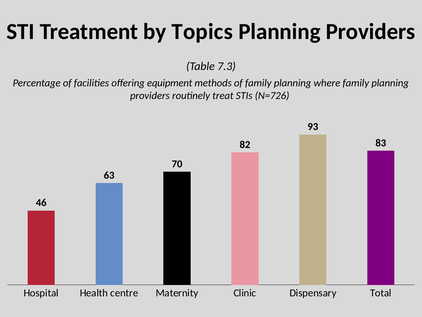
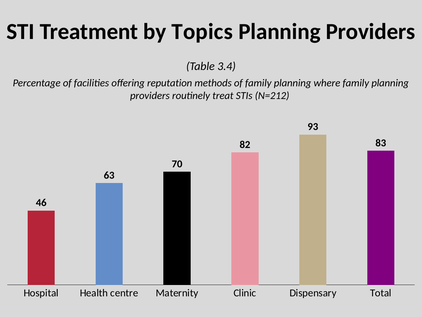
7.3: 7.3 -> 3.4
equipment: equipment -> reputation
N=726: N=726 -> N=212
